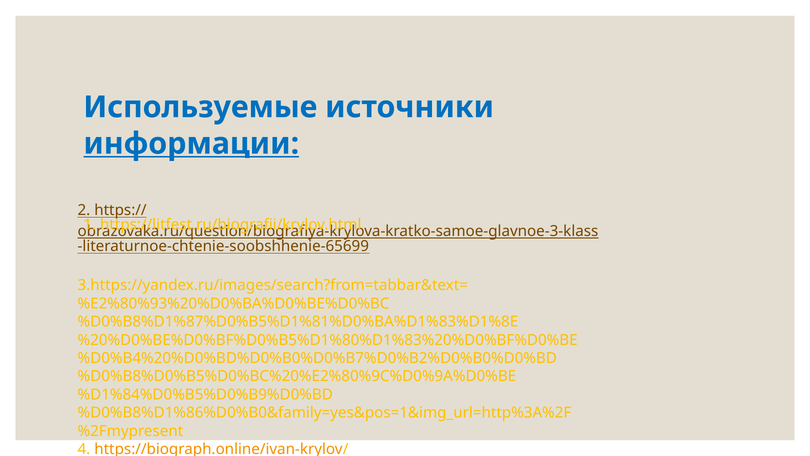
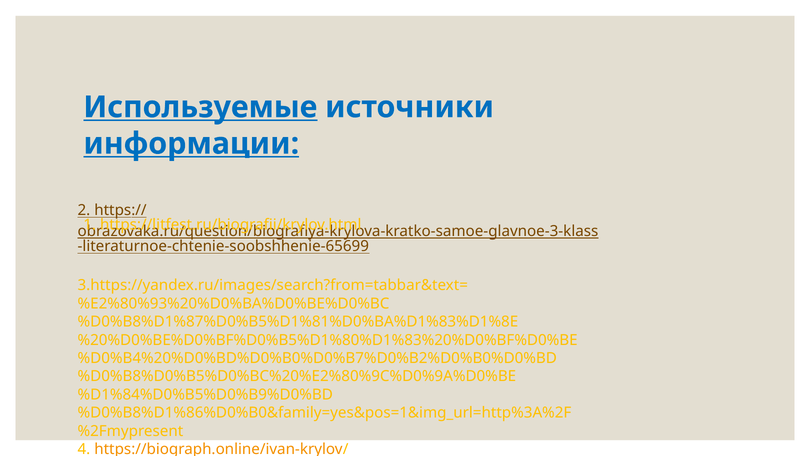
Используемые underline: none -> present
